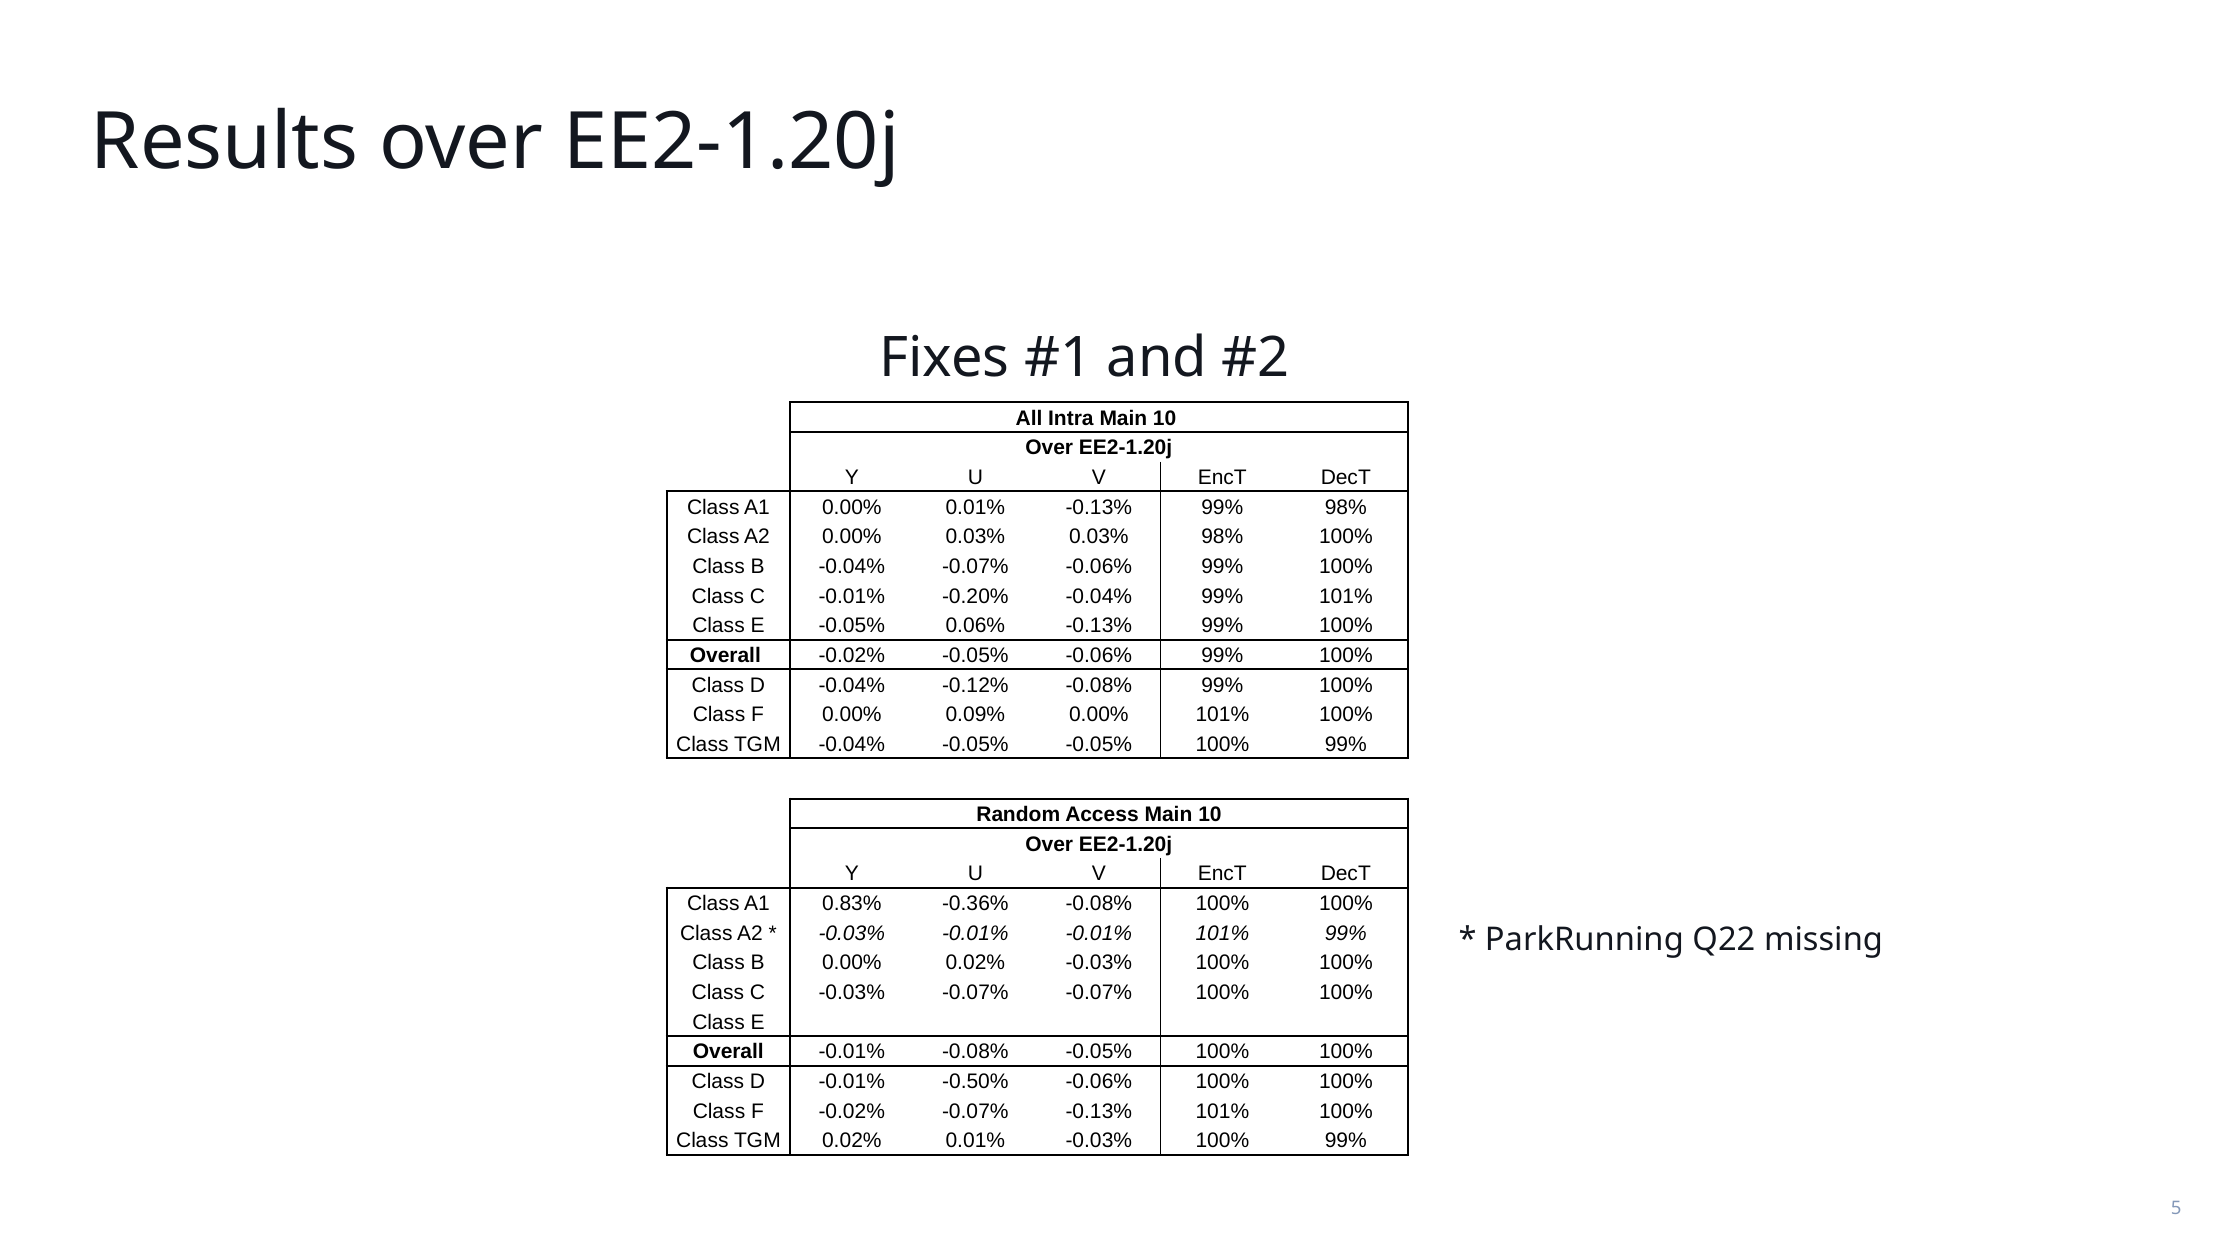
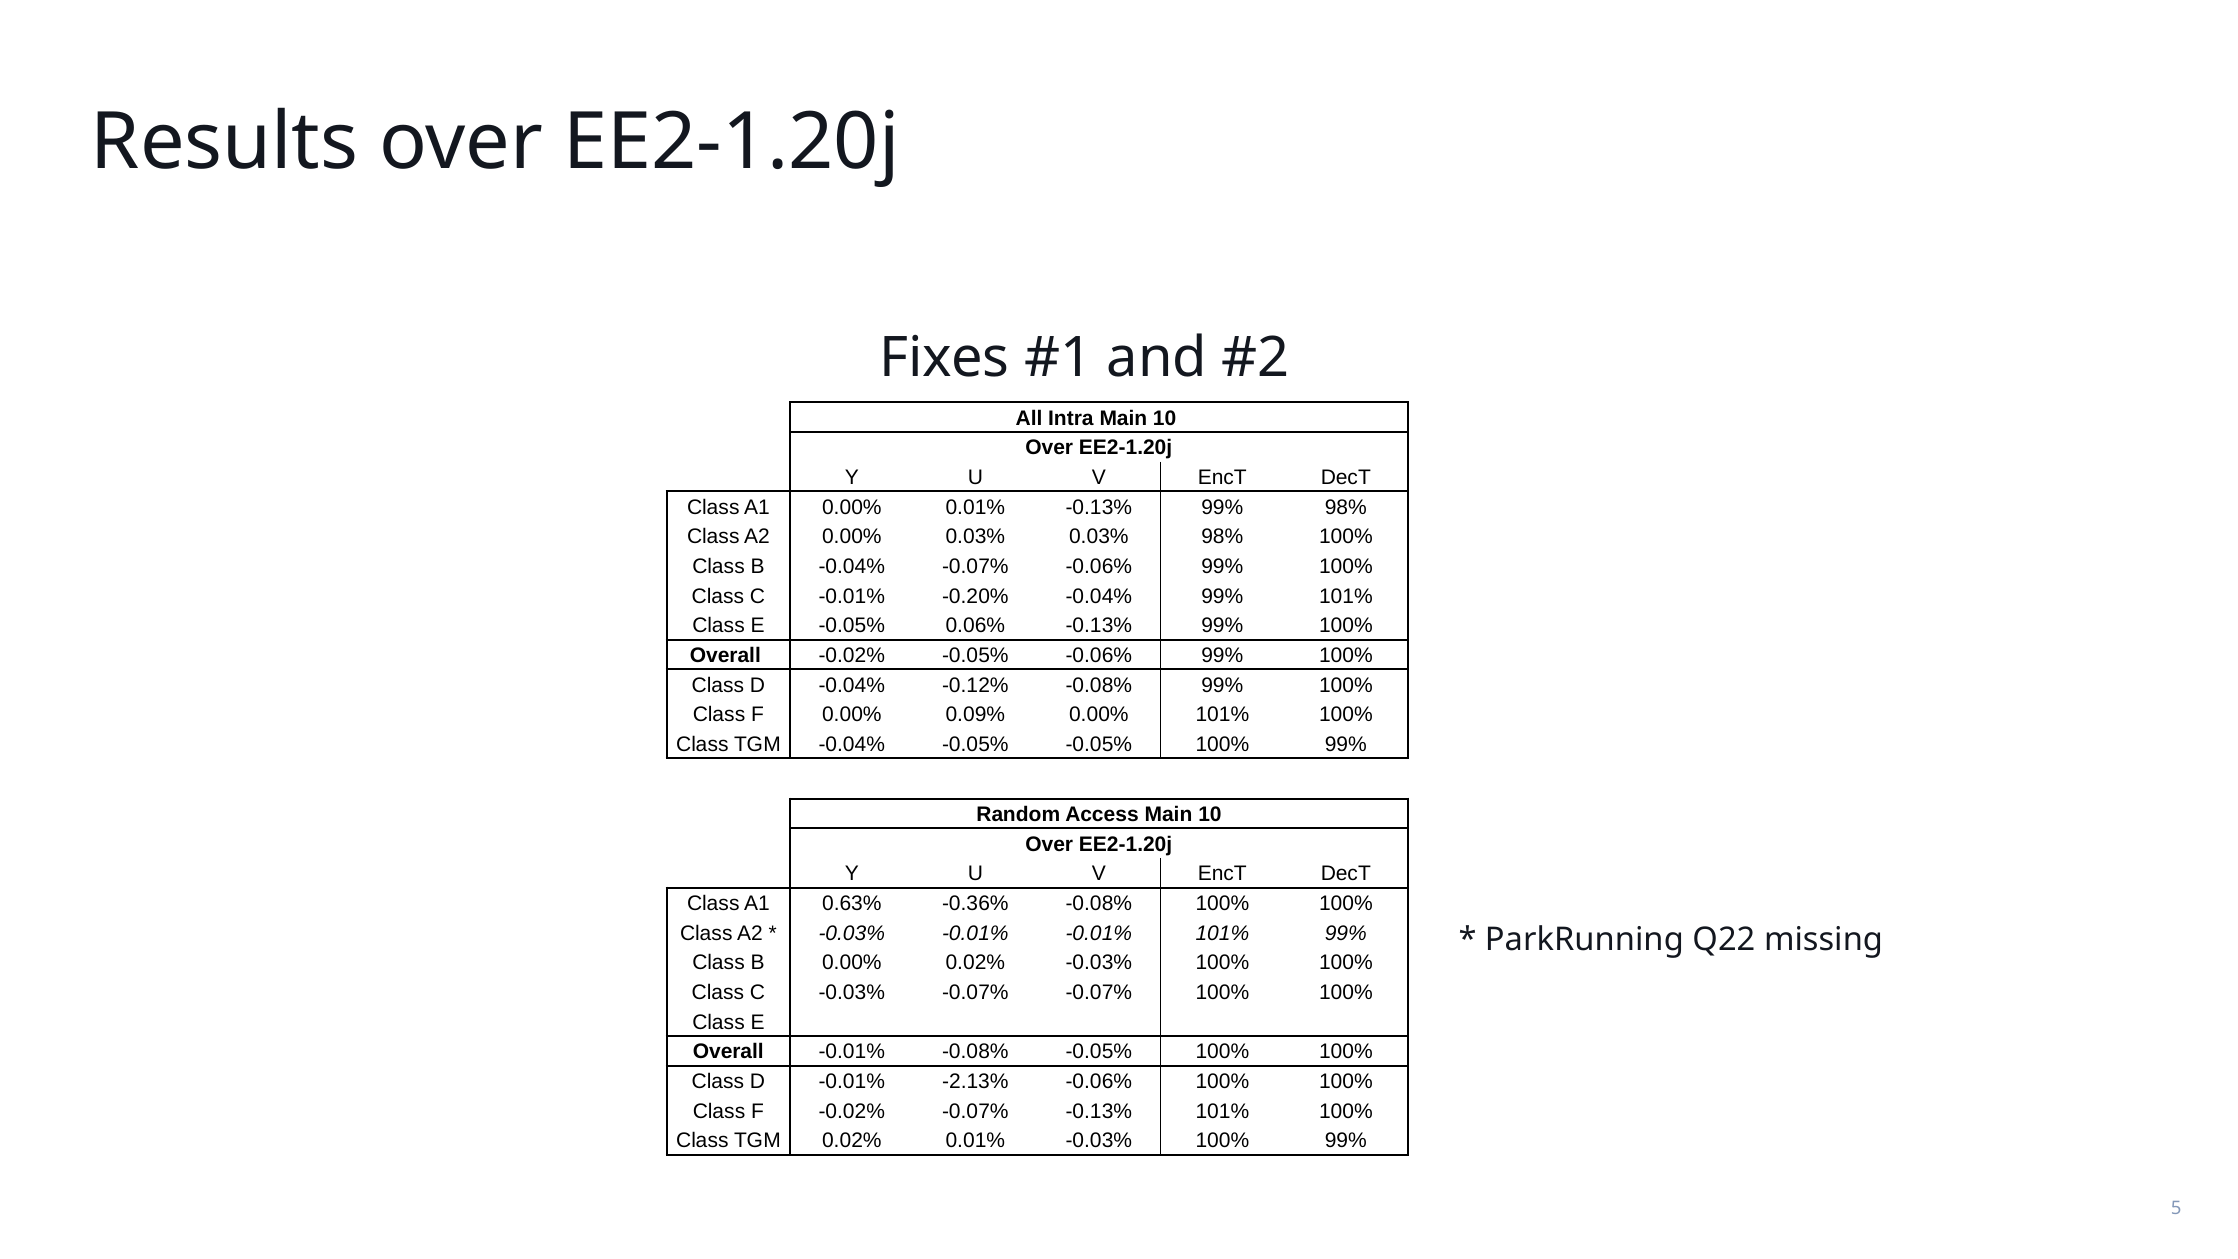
0.83%: 0.83% -> 0.63%
-0.50%: -0.50% -> -2.13%
